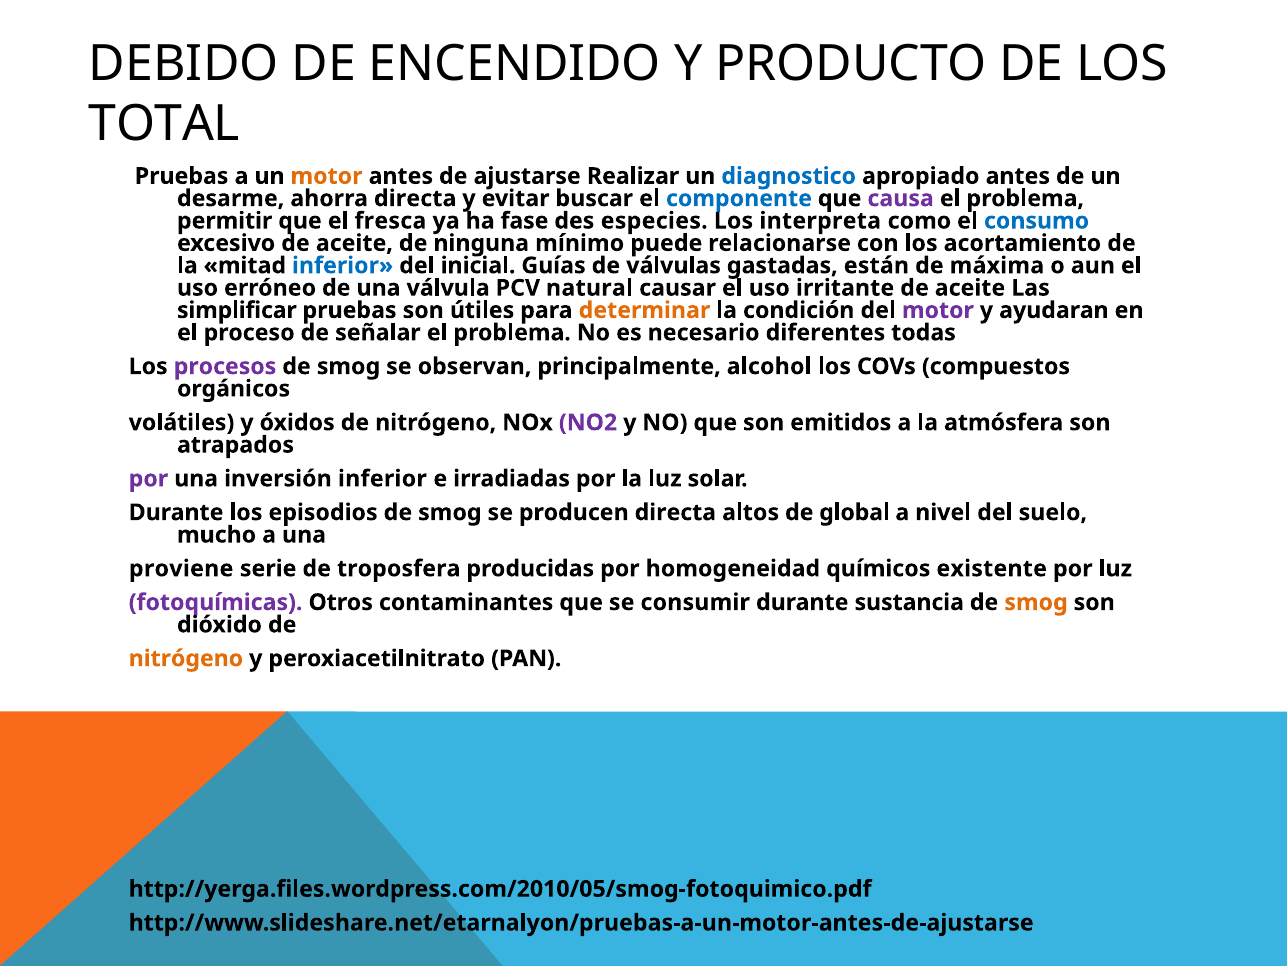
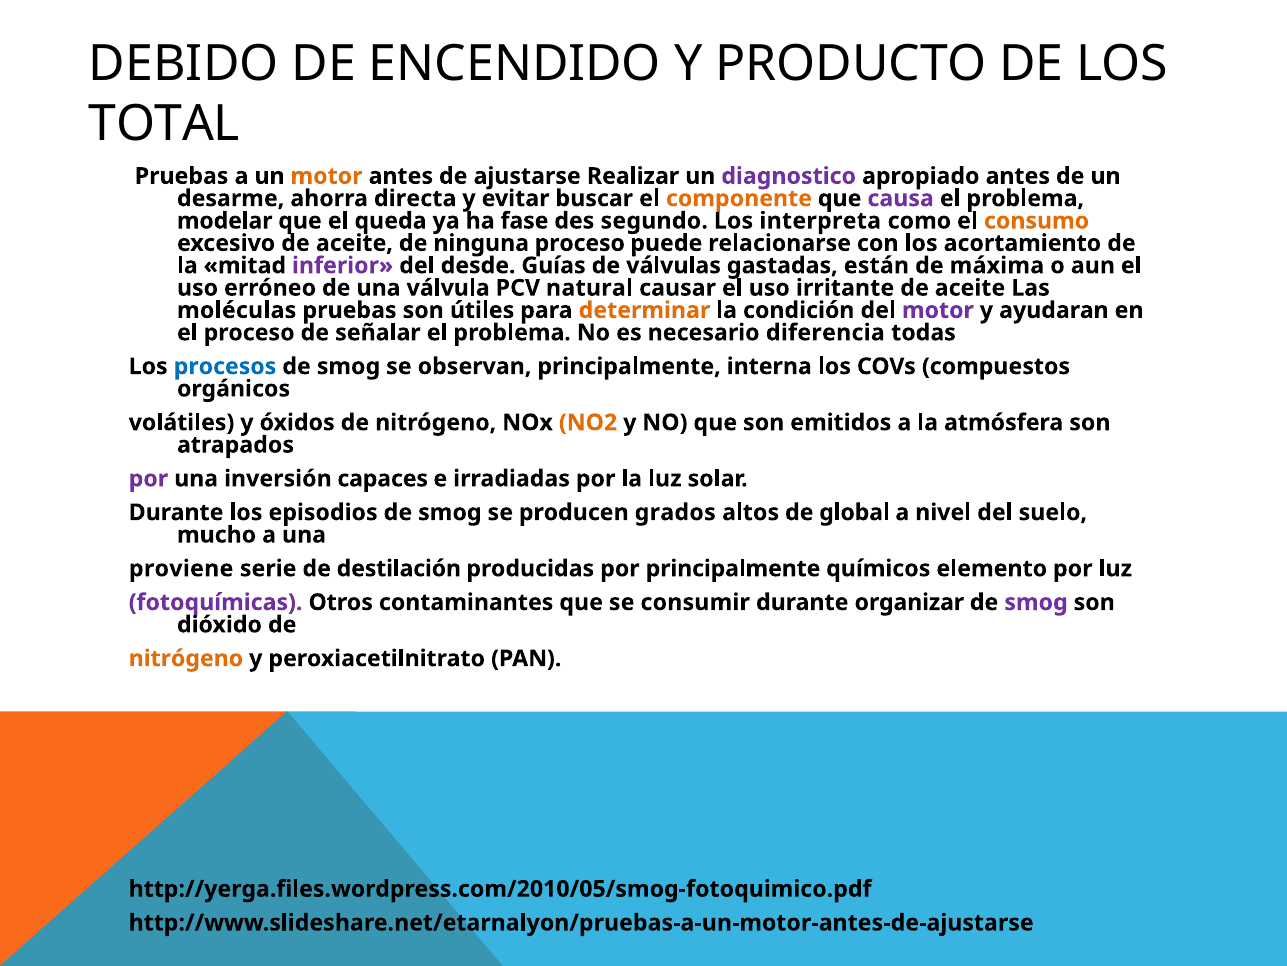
diagnostico colour: blue -> purple
componente colour: blue -> orange
permitir: permitir -> modelar
fresca: fresca -> queda
especies: especies -> segundo
consumo colour: blue -> orange
ninguna mínimo: mínimo -> proceso
inferior at (343, 265) colour: blue -> purple
inicial: inicial -> desde
simplificar: simplificar -> moléculas
diferentes: diferentes -> diferencia
procesos colour: purple -> blue
alcohol: alcohol -> interna
NO2 colour: purple -> orange
inversión inferior: inferior -> capaces
producen directa: directa -> grados
troposfera: troposfera -> destilación
por homogeneidad: homogeneidad -> principalmente
existente: existente -> elemento
sustancia: sustancia -> organizar
smog at (1036, 602) colour: orange -> purple
